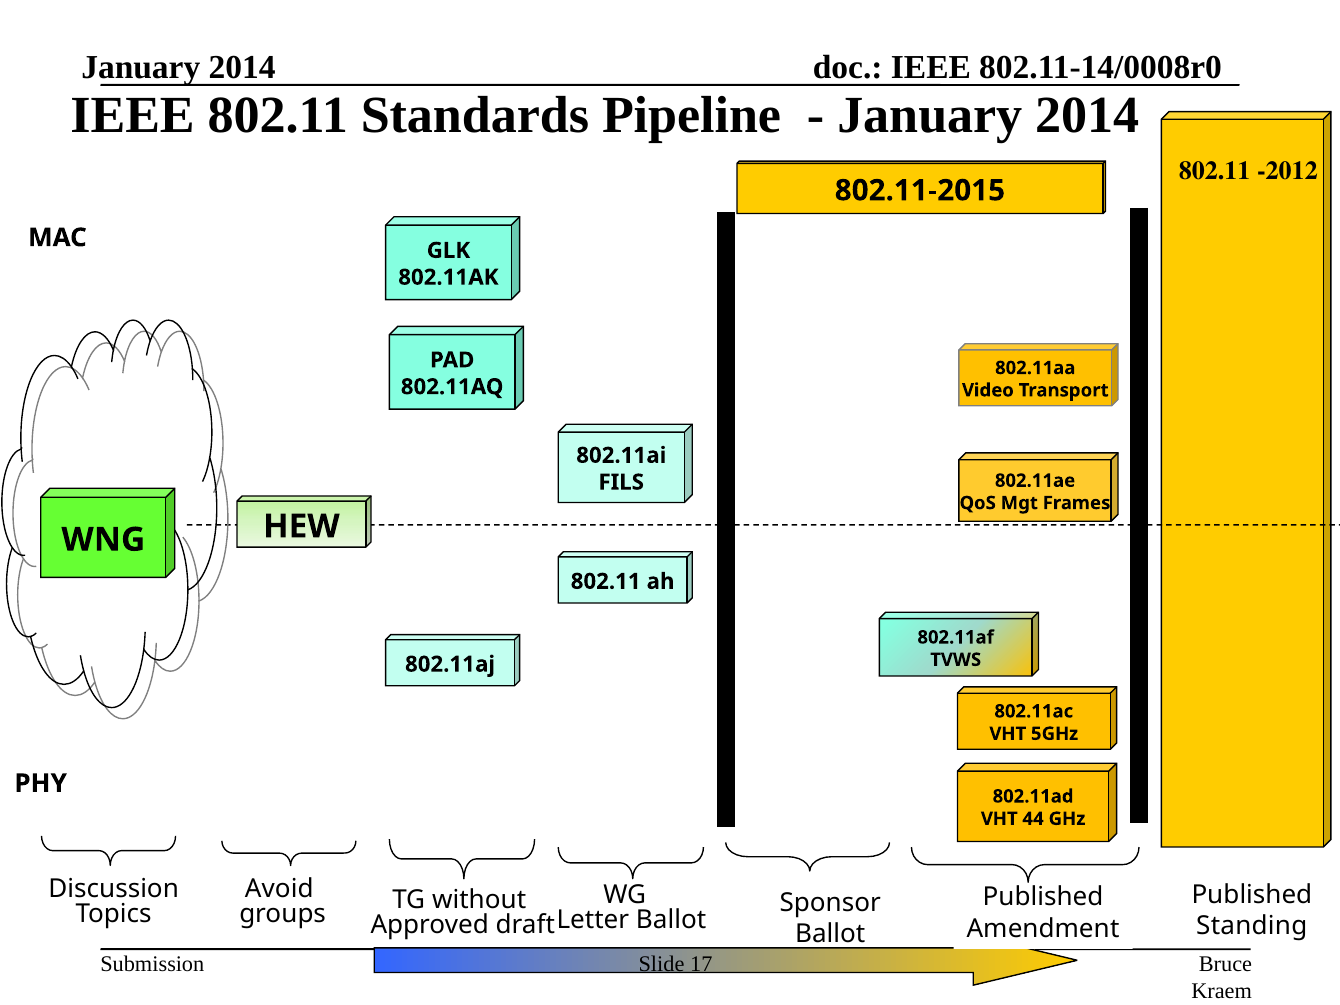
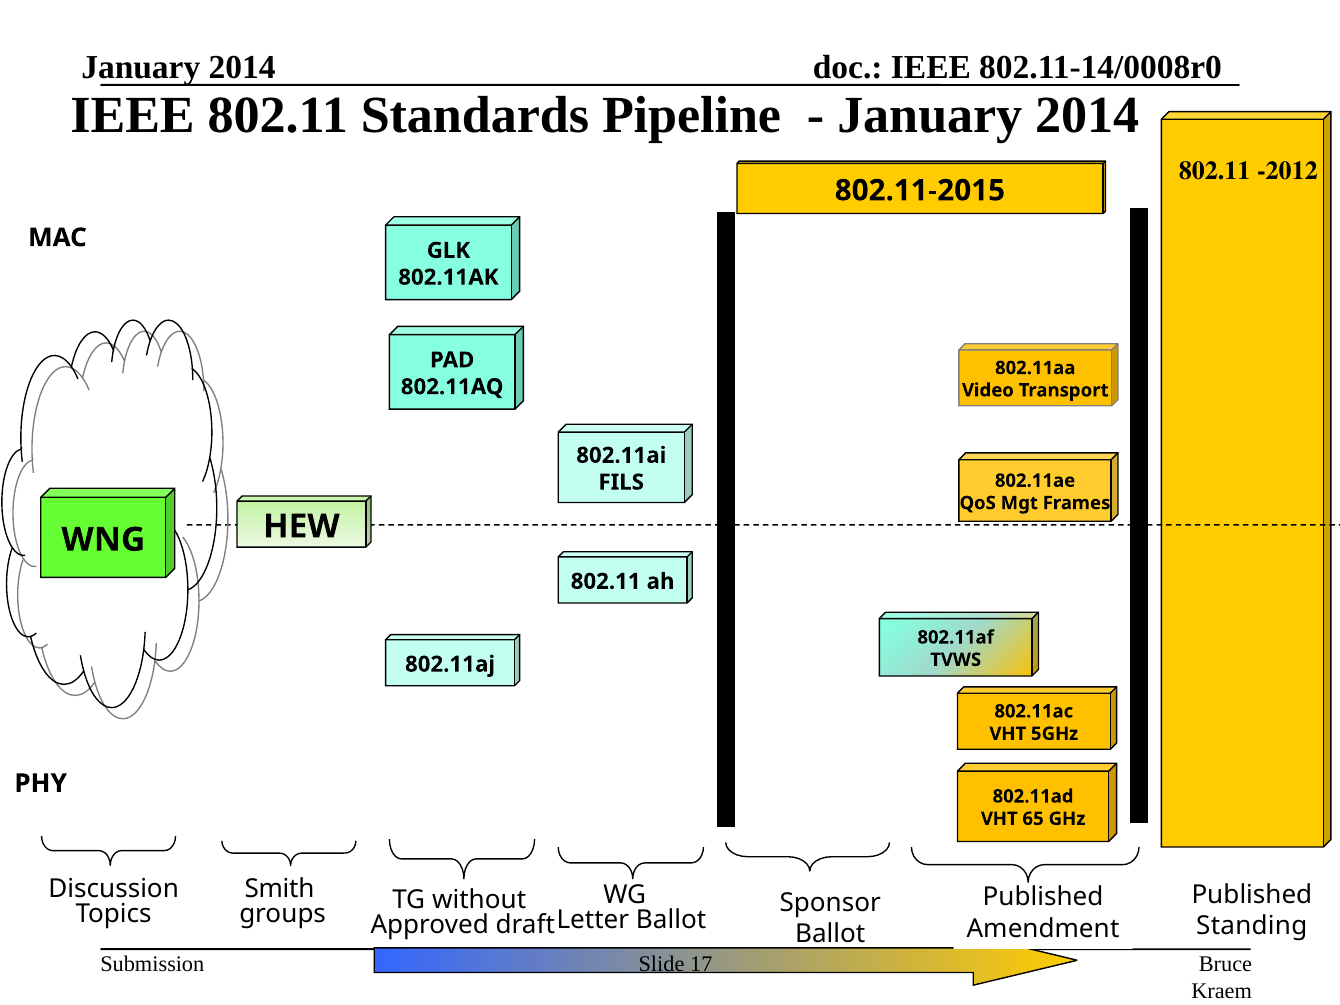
44: 44 -> 65
Avoid: Avoid -> Smith
